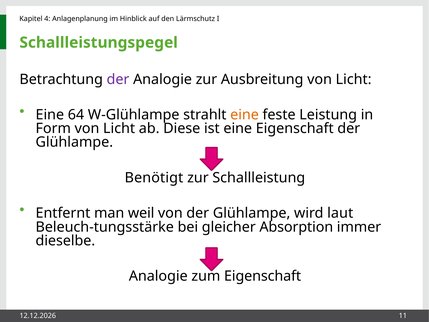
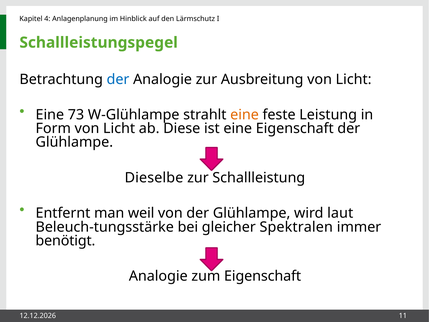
der at (118, 79) colour: purple -> blue
64: 64 -> 73
Benötigt: Benötigt -> Dieselbe
Absorption: Absorption -> Spektralen
dieselbe: dieselbe -> benötigt
